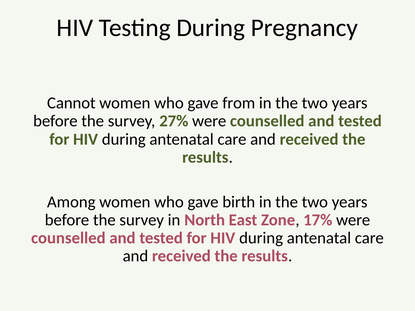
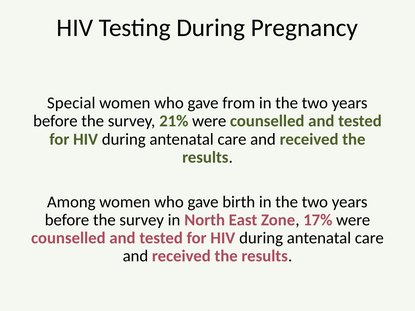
Cannot: Cannot -> Special
27%: 27% -> 21%
